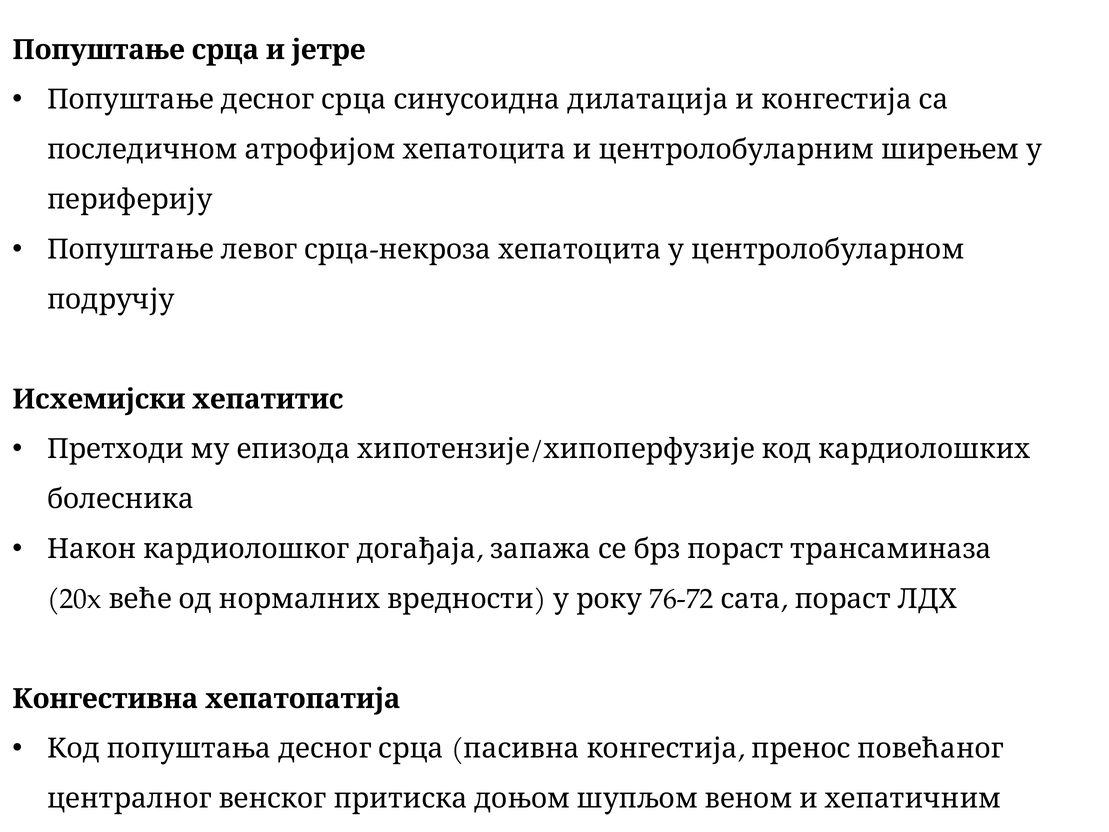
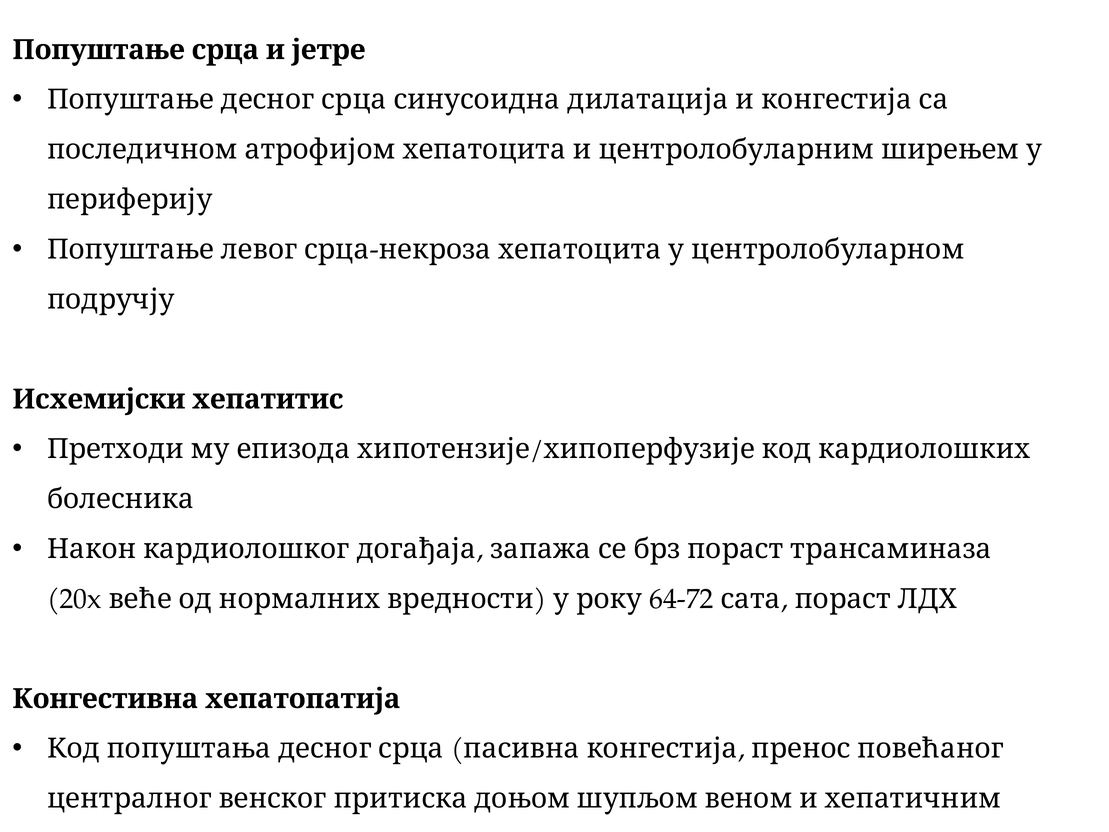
76-72: 76-72 -> 64-72
